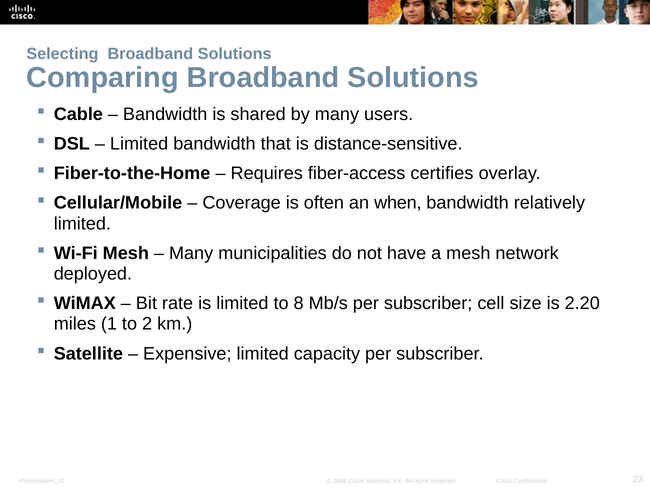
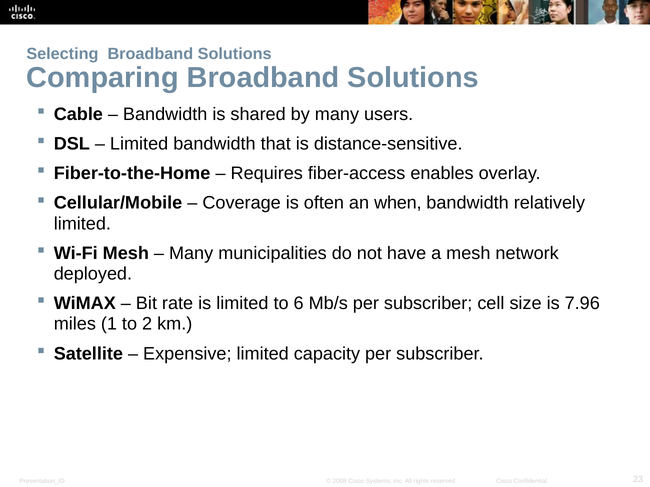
certifies: certifies -> enables
8: 8 -> 6
2.20: 2.20 -> 7.96
